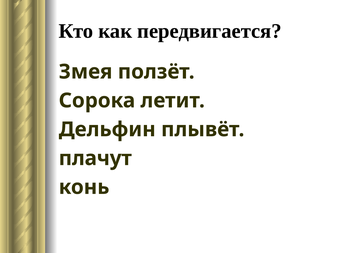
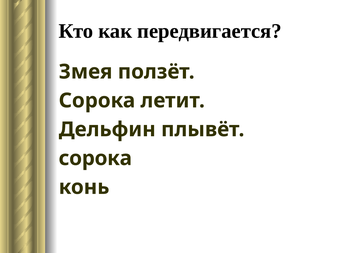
плачут at (95, 158): плачут -> сорока
